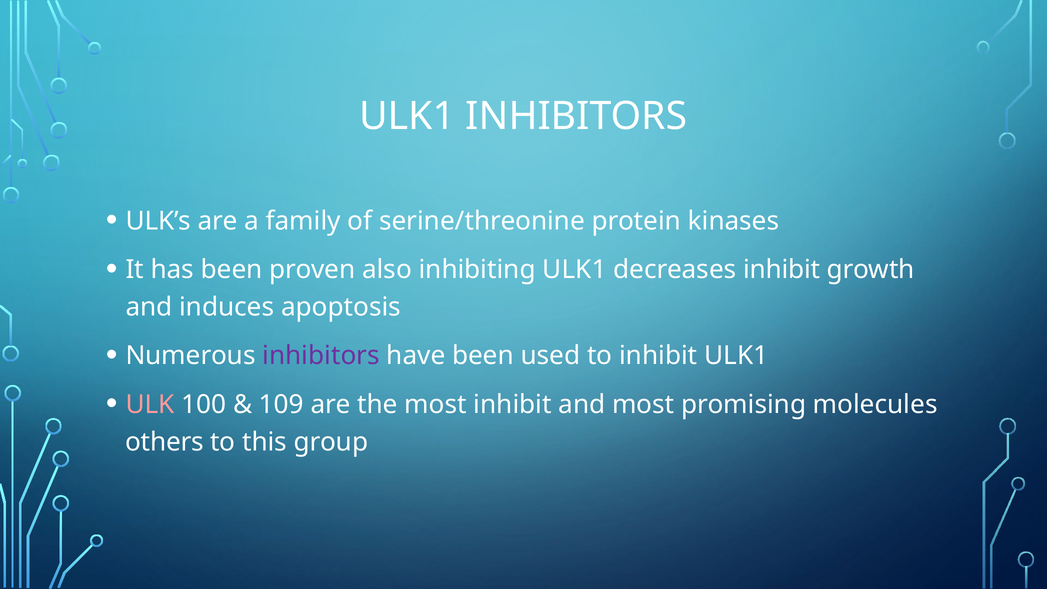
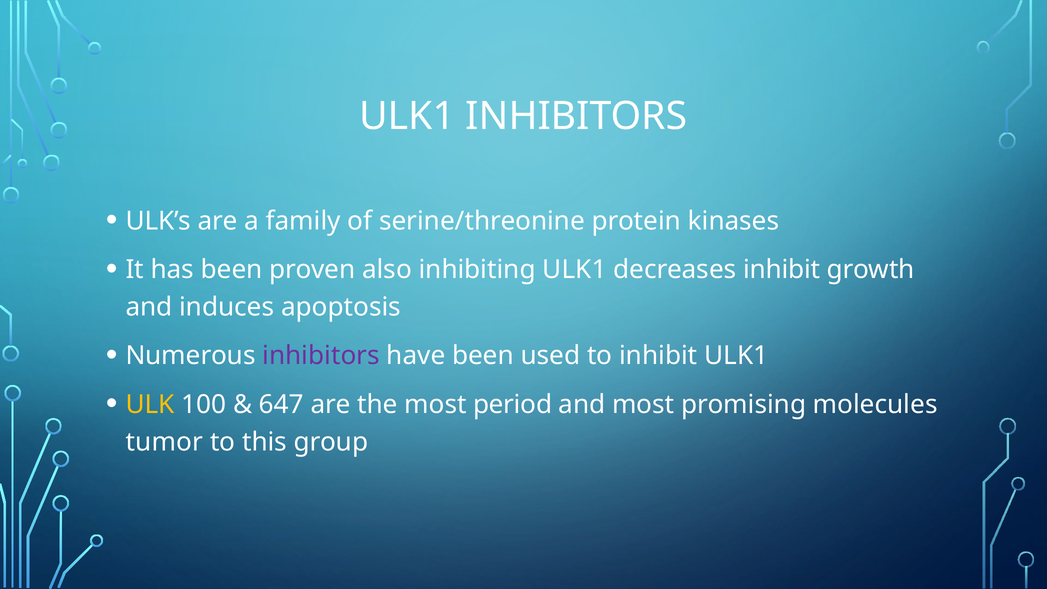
ULK colour: pink -> yellow
109: 109 -> 647
most inhibit: inhibit -> period
others: others -> tumor
